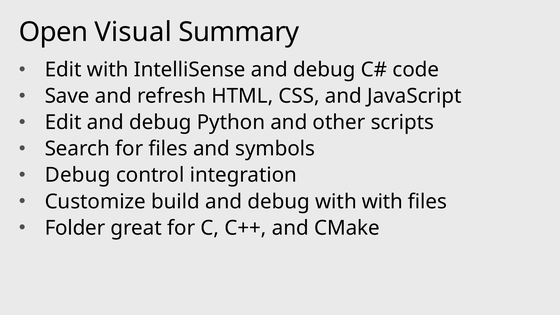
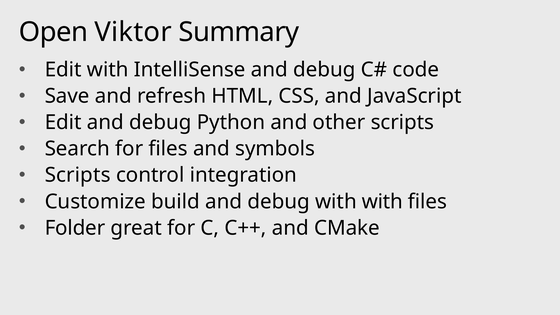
Visual: Visual -> Viktor
Debug at (78, 175): Debug -> Scripts
